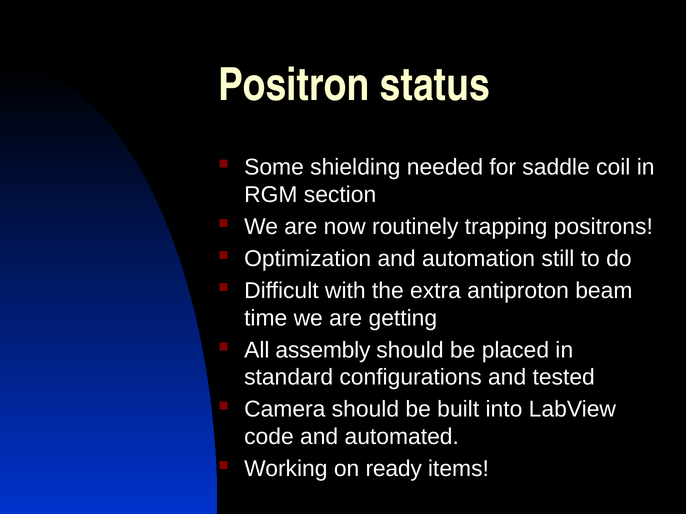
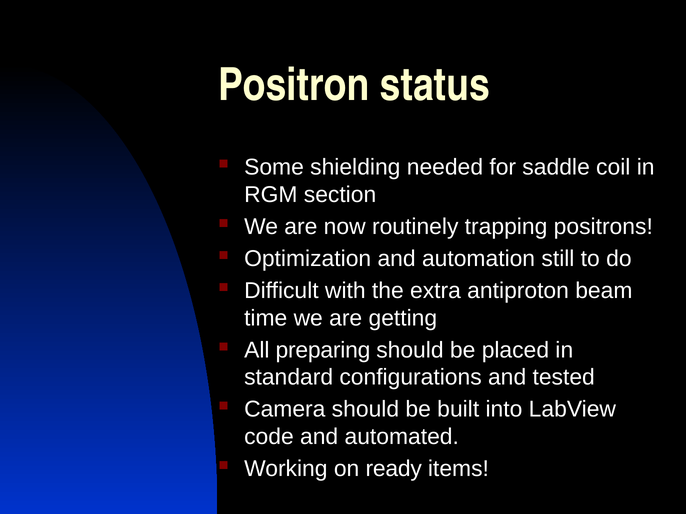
assembly: assembly -> preparing
